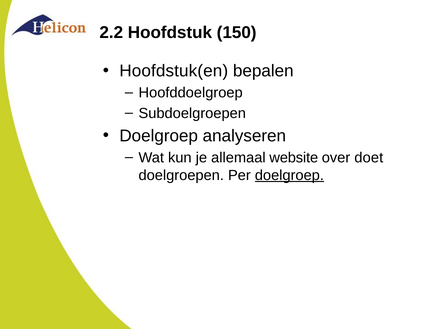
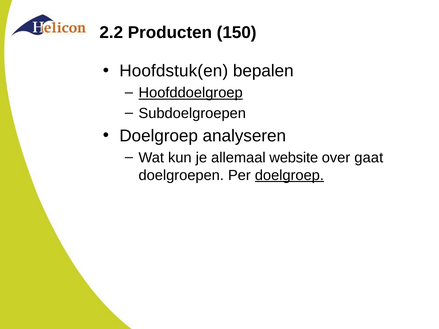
Hoofdstuk: Hoofdstuk -> Producten
Hoofddoelgroep underline: none -> present
doet: doet -> gaat
